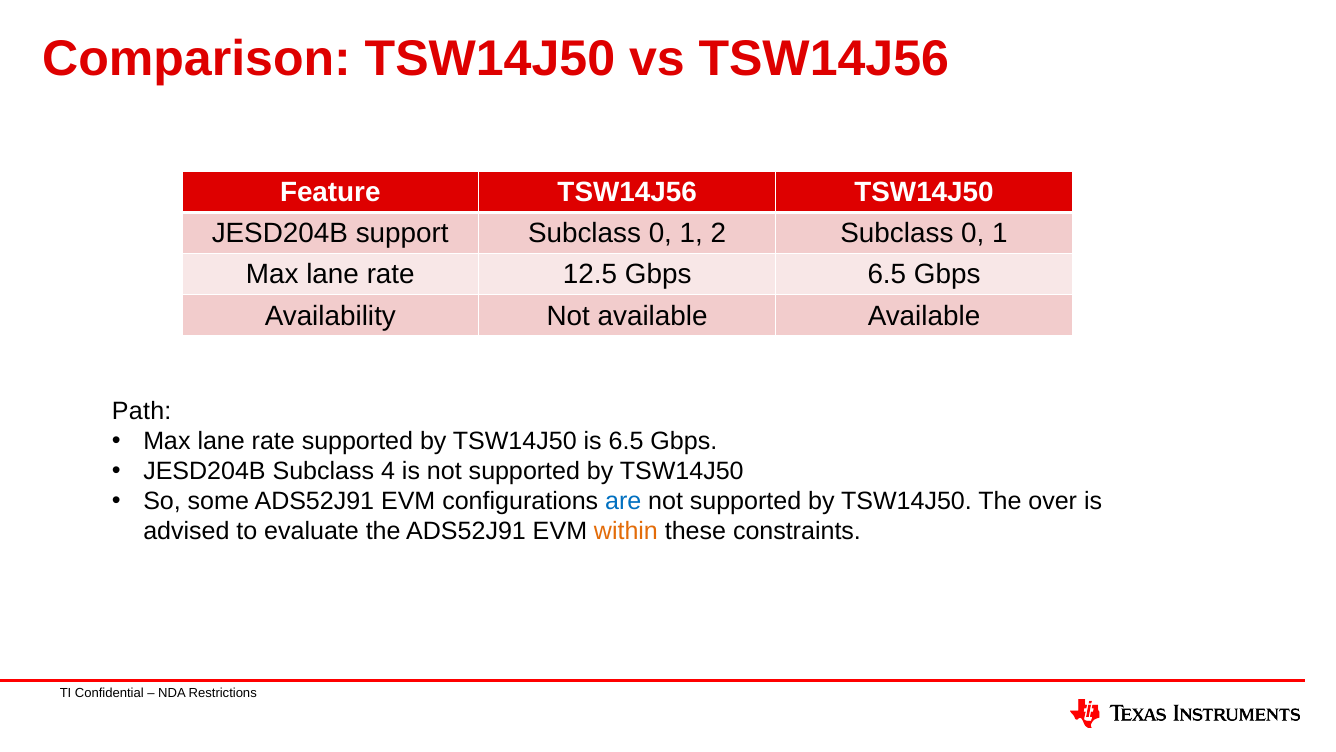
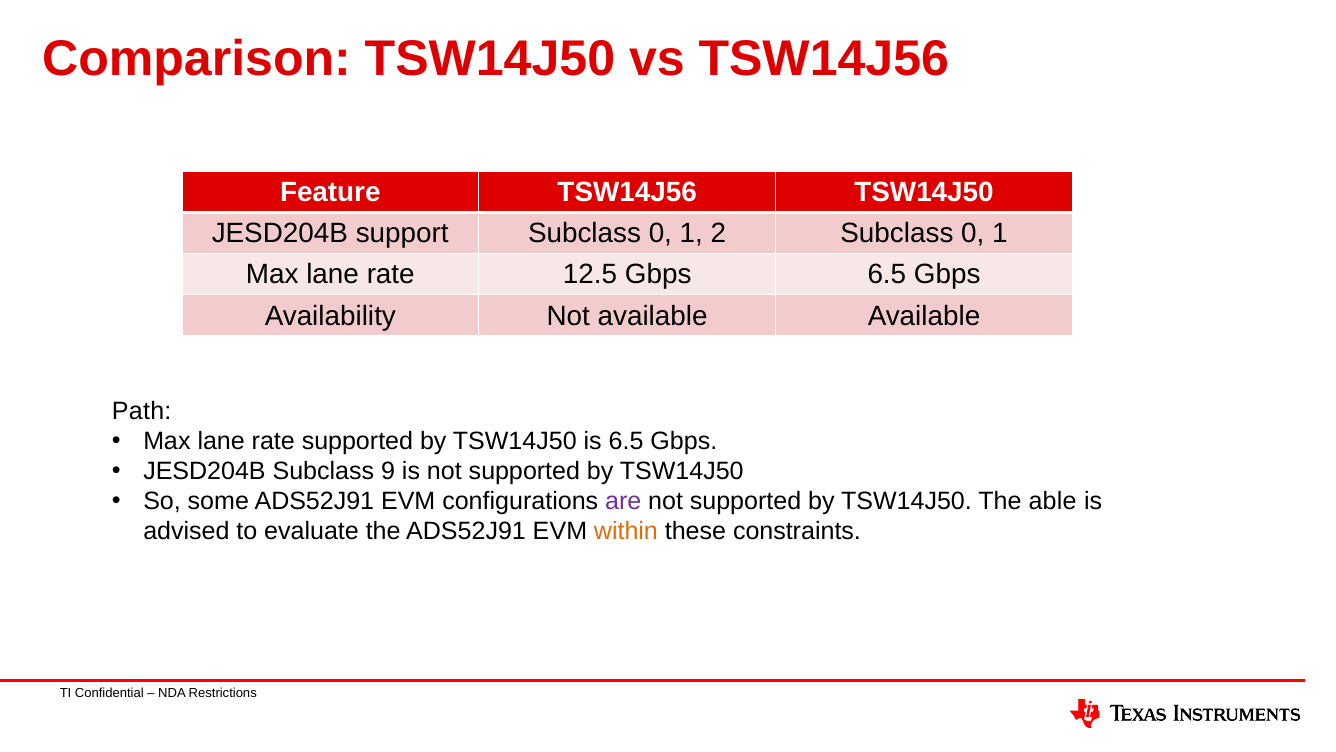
4: 4 -> 9
are colour: blue -> purple
over: over -> able
